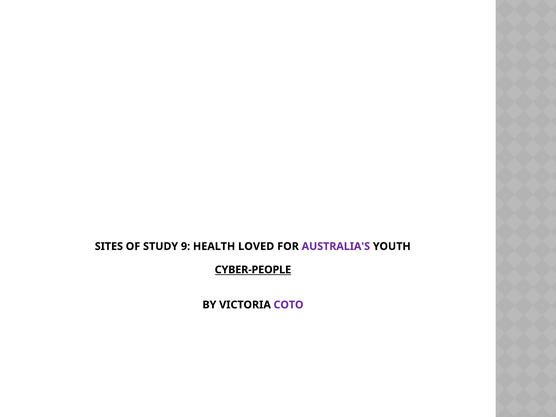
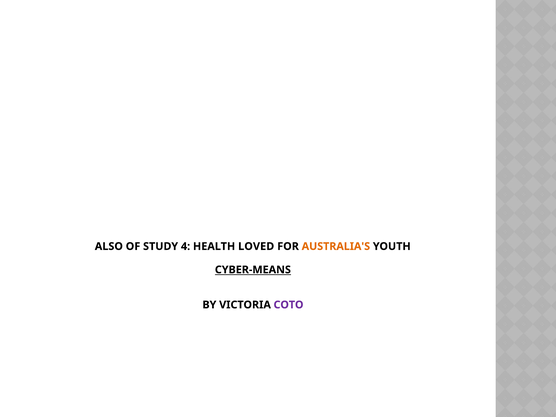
SITES: SITES -> ALSO
9: 9 -> 4
AUSTRALIA'S colour: purple -> orange
CYBER-PEOPLE: CYBER-PEOPLE -> CYBER-MEANS
